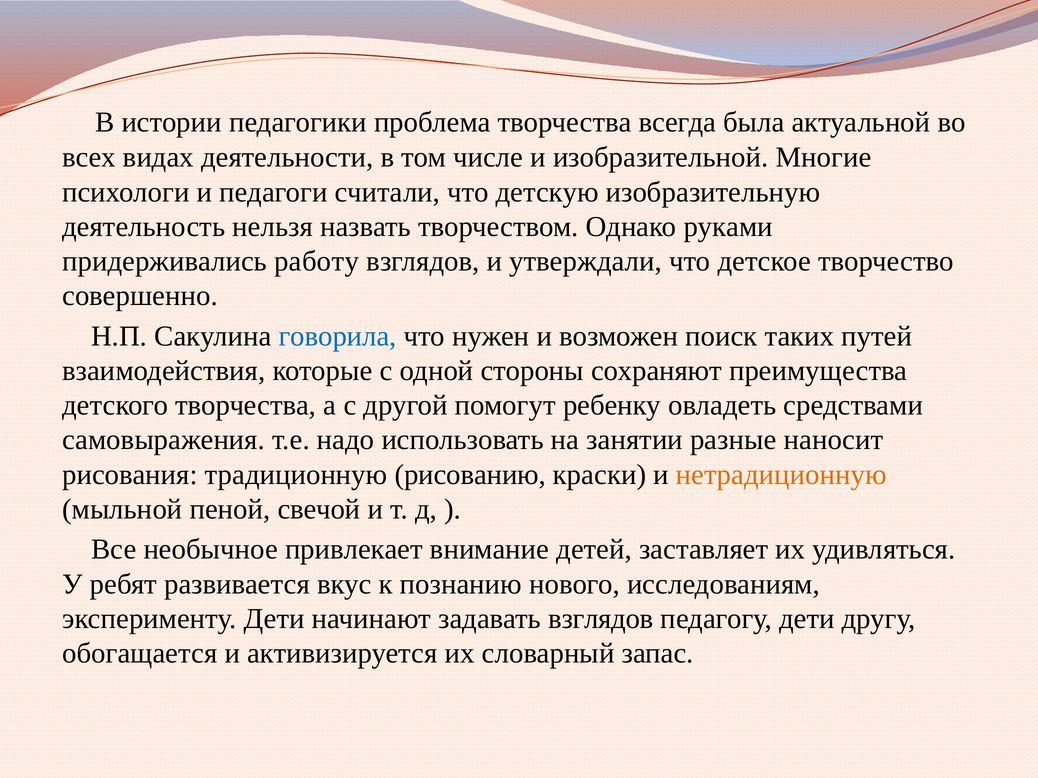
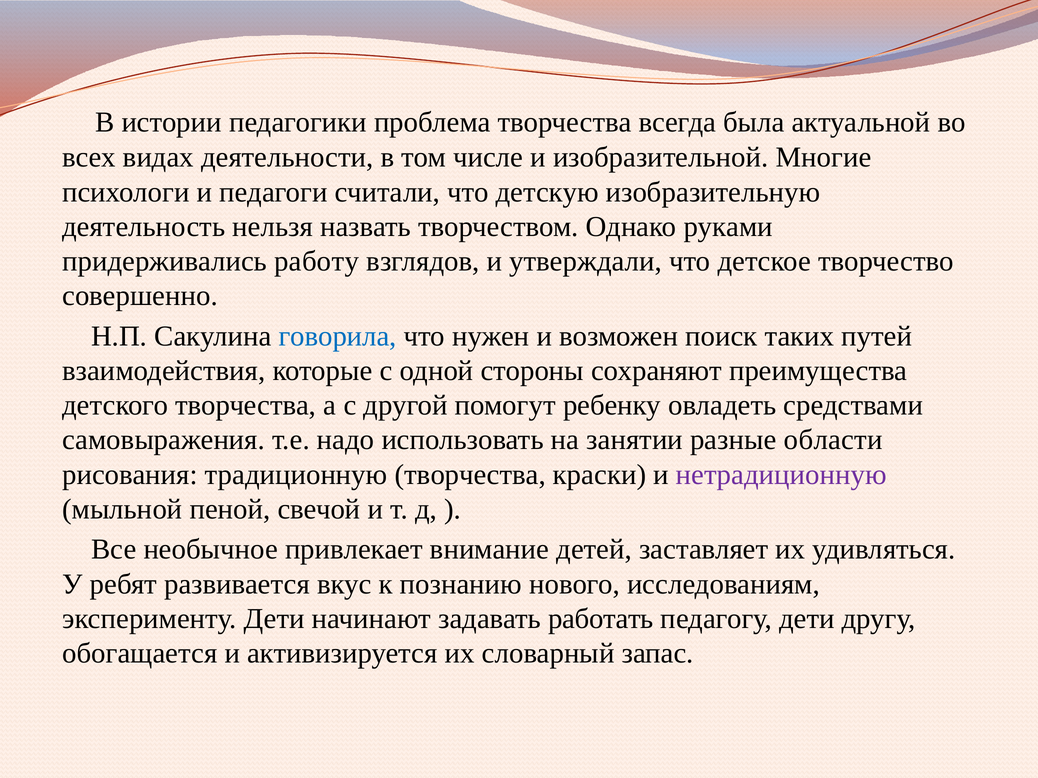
наносит: наносит -> области
традиционную рисованию: рисованию -> творчества
нетрадиционную colour: orange -> purple
задавать взглядов: взглядов -> работать
